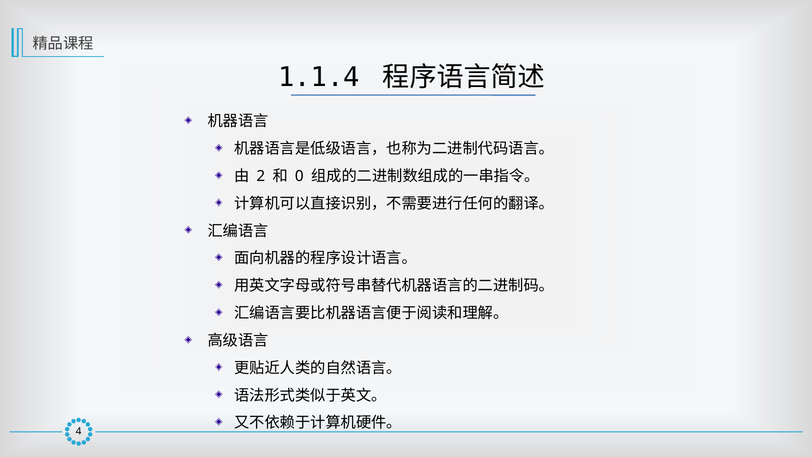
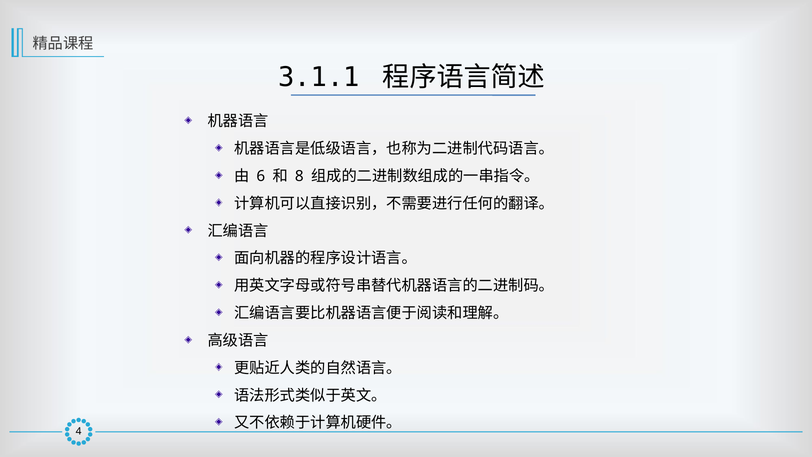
1.1.4: 1.1.4 -> 3.1.1
2: 2 -> 6
0: 0 -> 8
